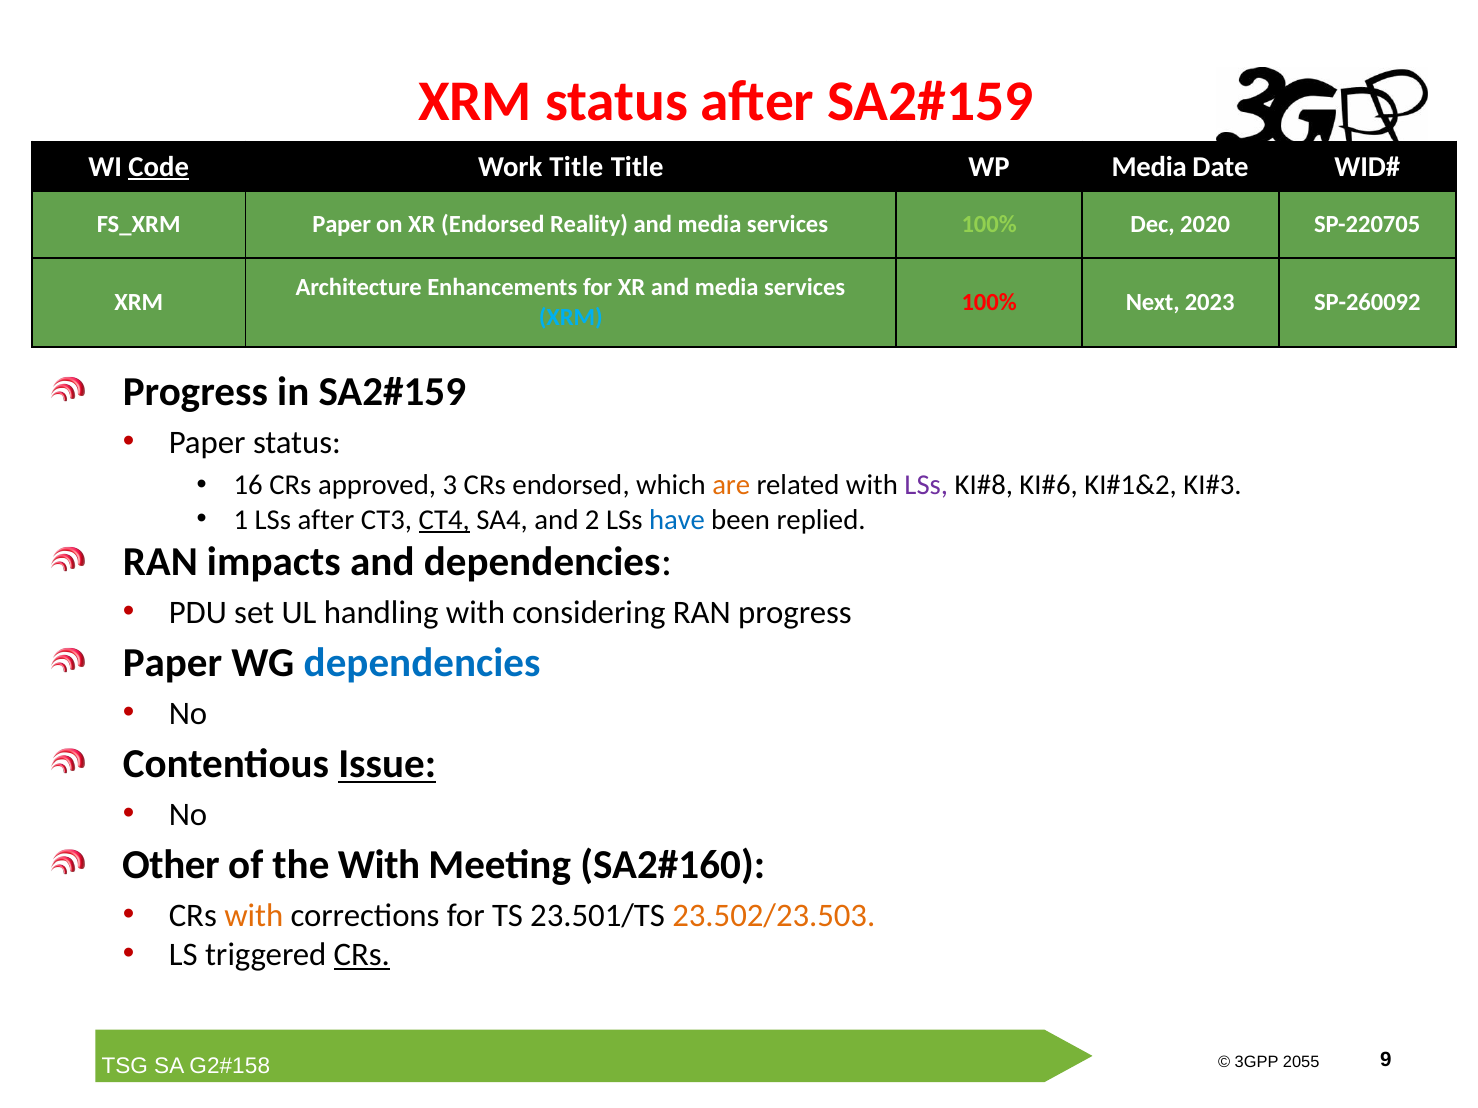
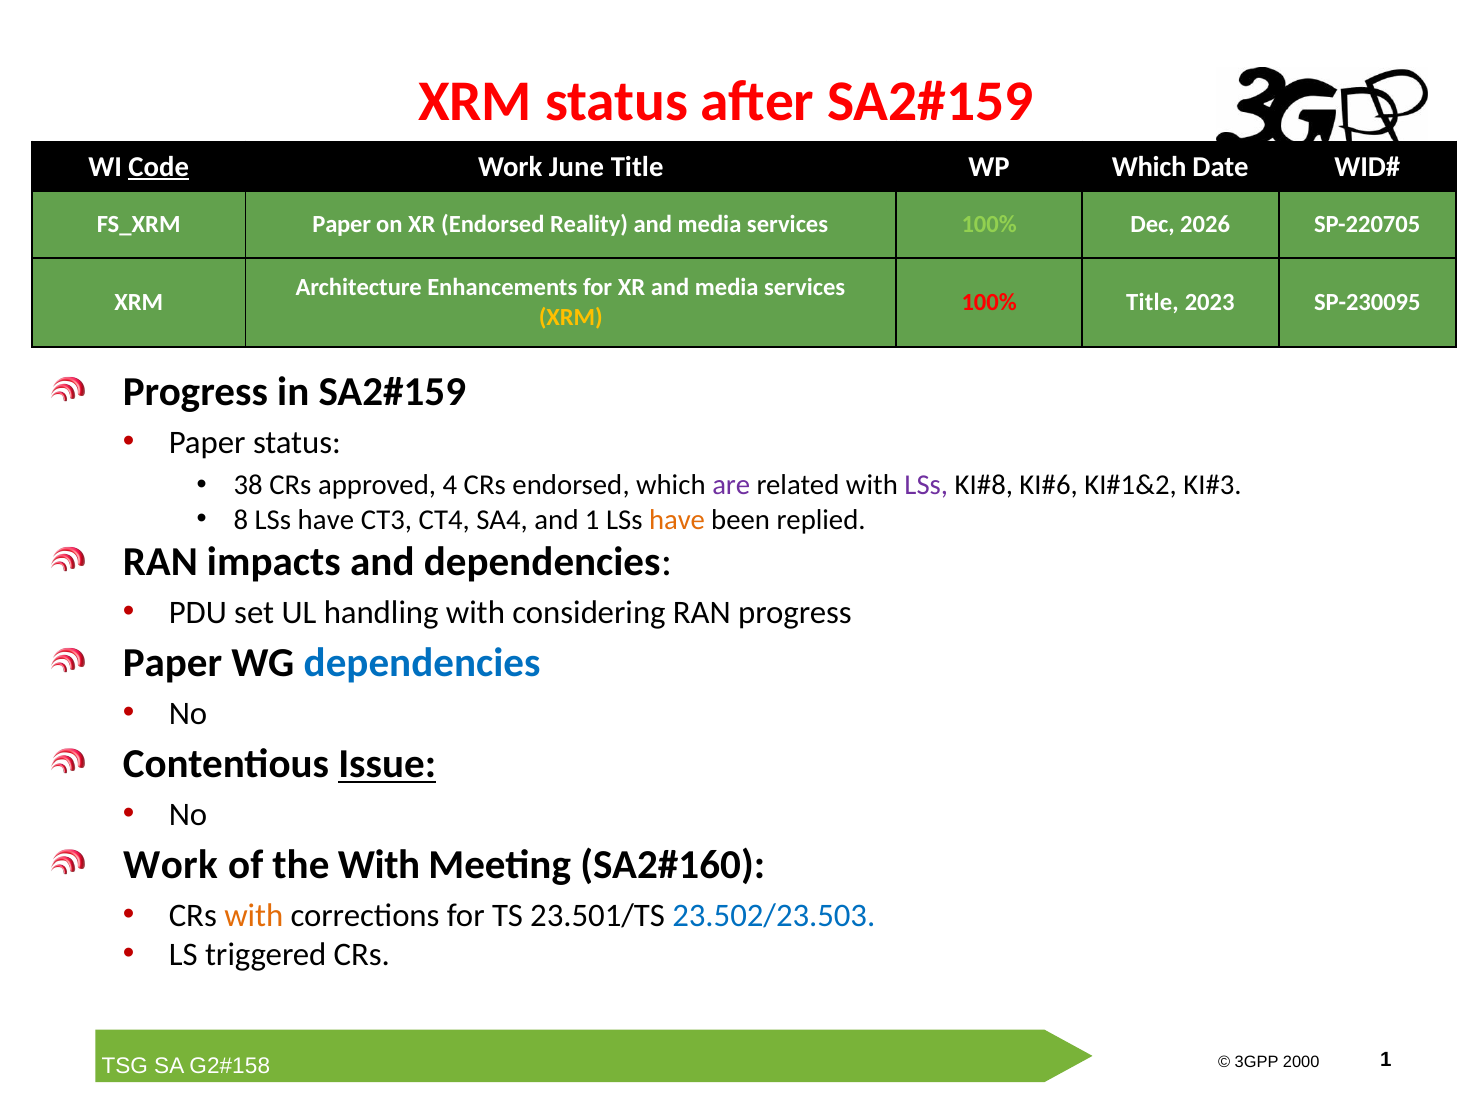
Work Title: Title -> June
WP Media: Media -> Which
2020: 2020 -> 2026
100% Next: Next -> Title
SP-260092: SP-260092 -> SP-230095
XRM at (571, 318) colour: light blue -> yellow
16: 16 -> 38
3: 3 -> 4
are colour: orange -> purple
1: 1 -> 8
after at (326, 520): after -> have
CT4 underline: present -> none
and 2: 2 -> 1
have at (677, 520) colour: blue -> orange
Other at (171, 866): Other -> Work
23.502/23.503 colour: orange -> blue
CRs at (362, 955) underline: present -> none
2055: 2055 -> 2000
9 at (1386, 1060): 9 -> 1
